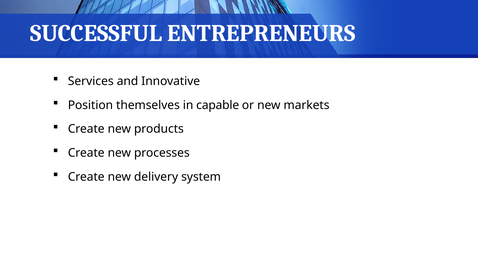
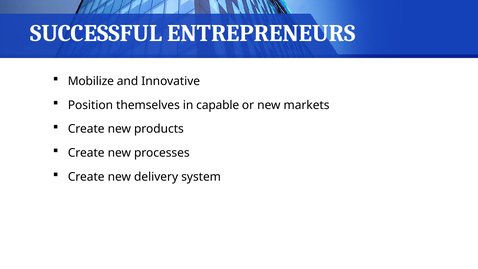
Services: Services -> Mobilize
